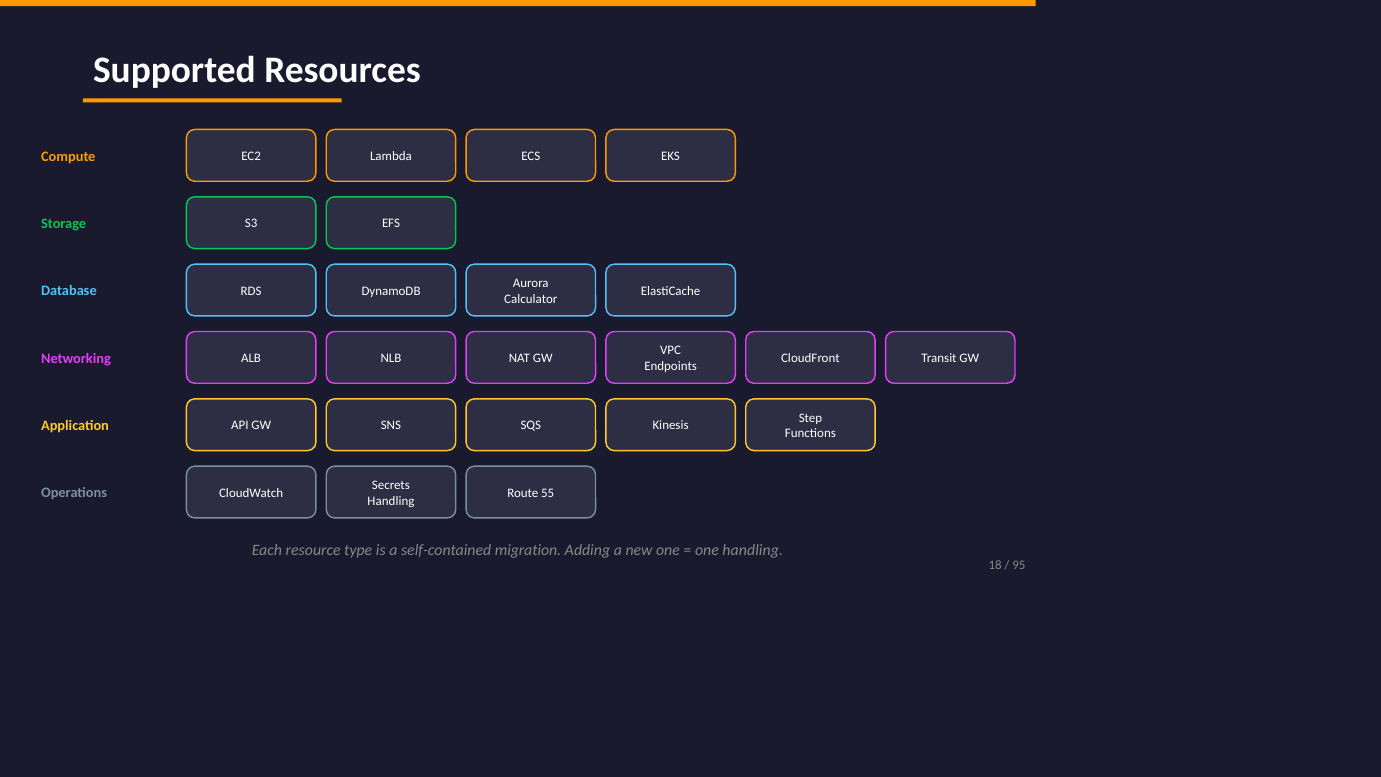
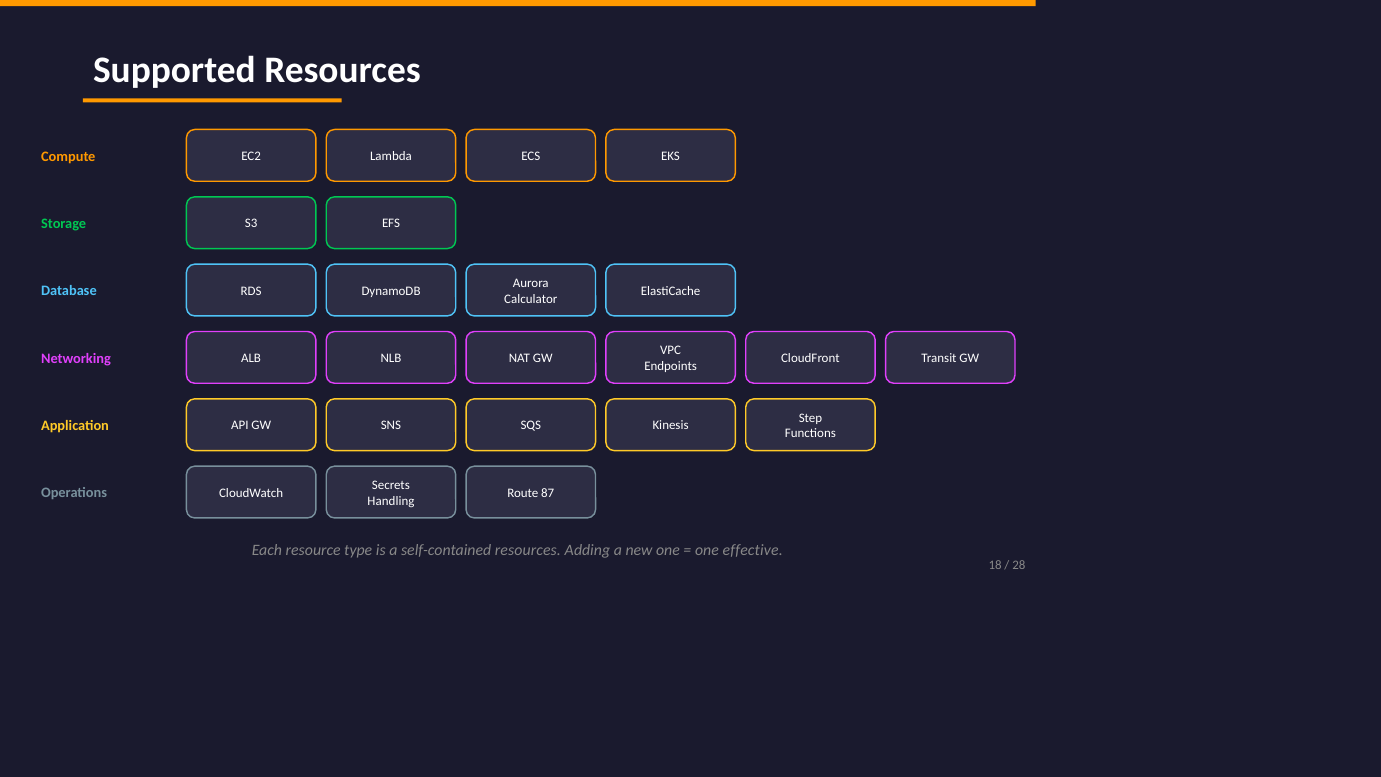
55: 55 -> 87
self-contained migration: migration -> resources
one handling: handling -> effective
95: 95 -> 28
